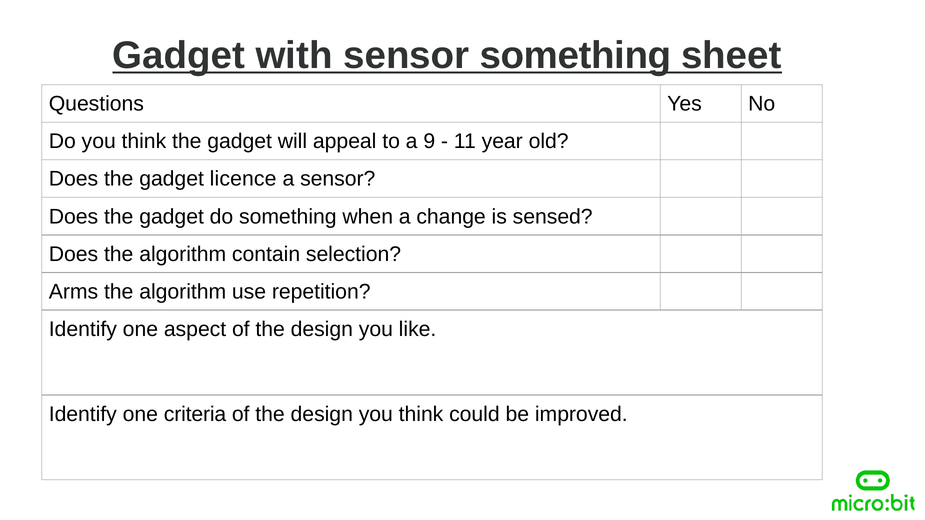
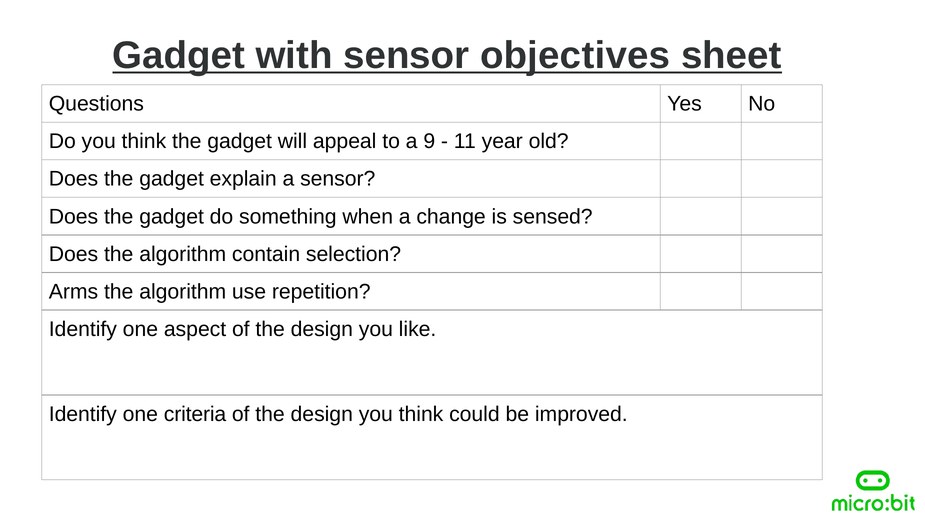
sensor something: something -> objectives
licence: licence -> explain
